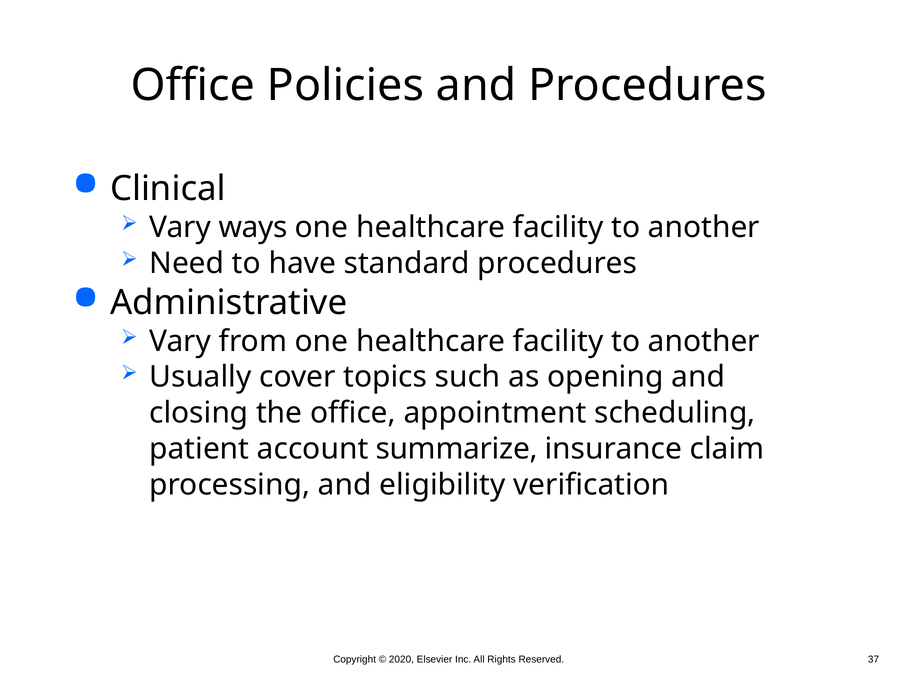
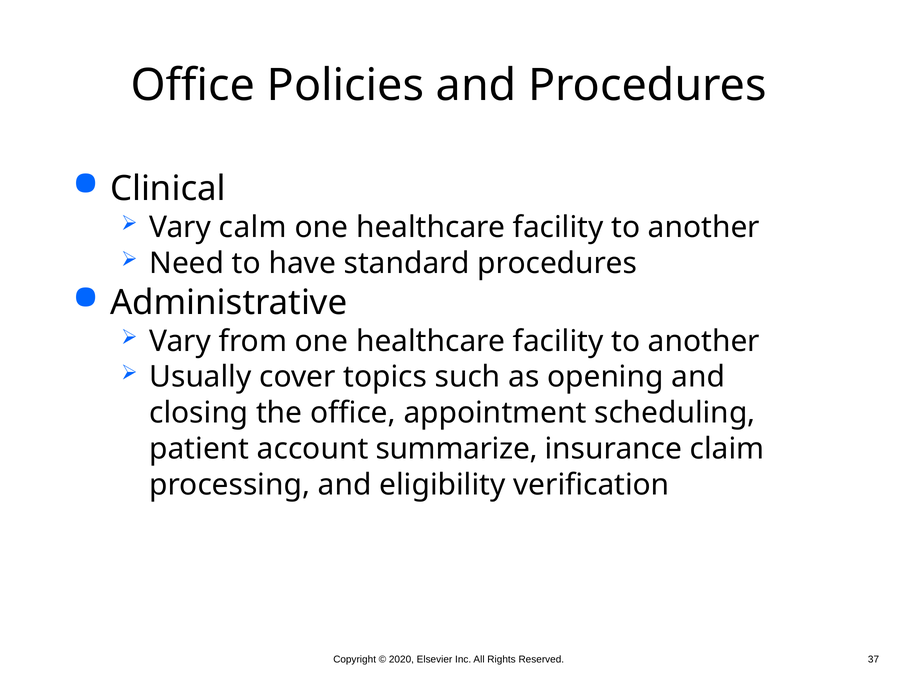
ways: ways -> calm
